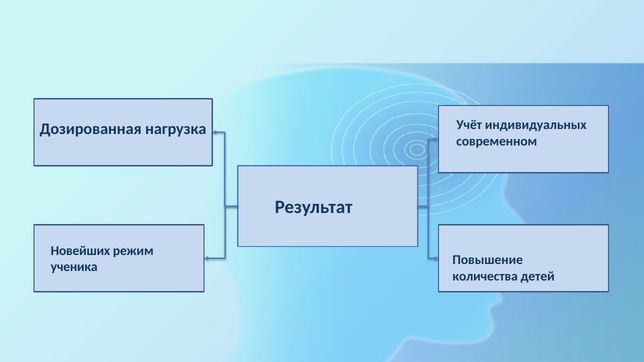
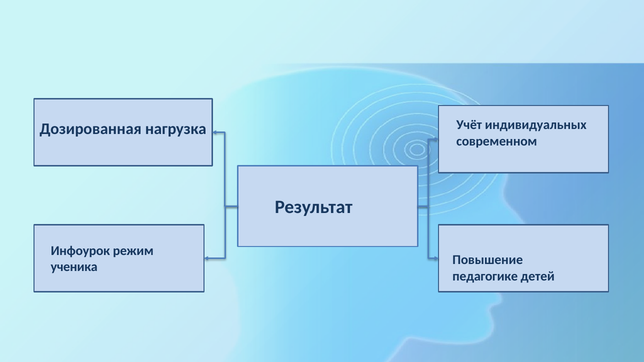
Новейших: Новейших -> Инфоурок
количества: количества -> педагогике
